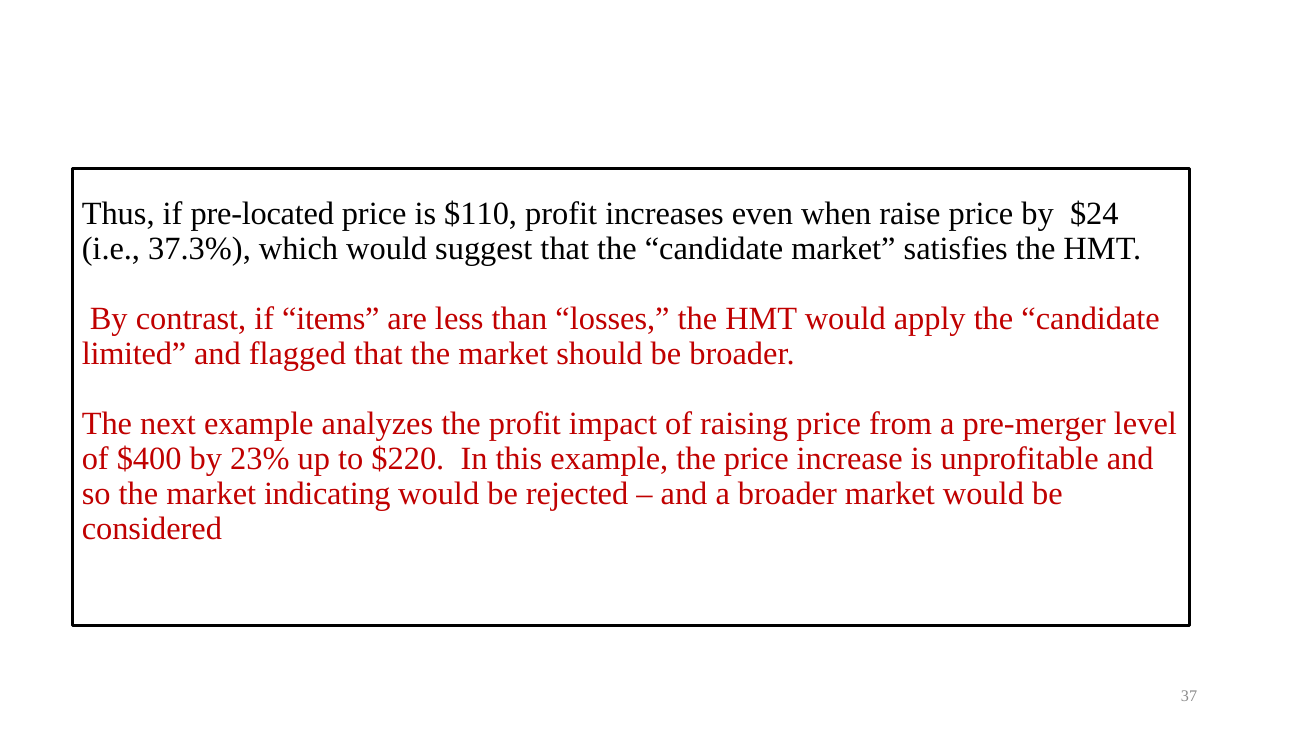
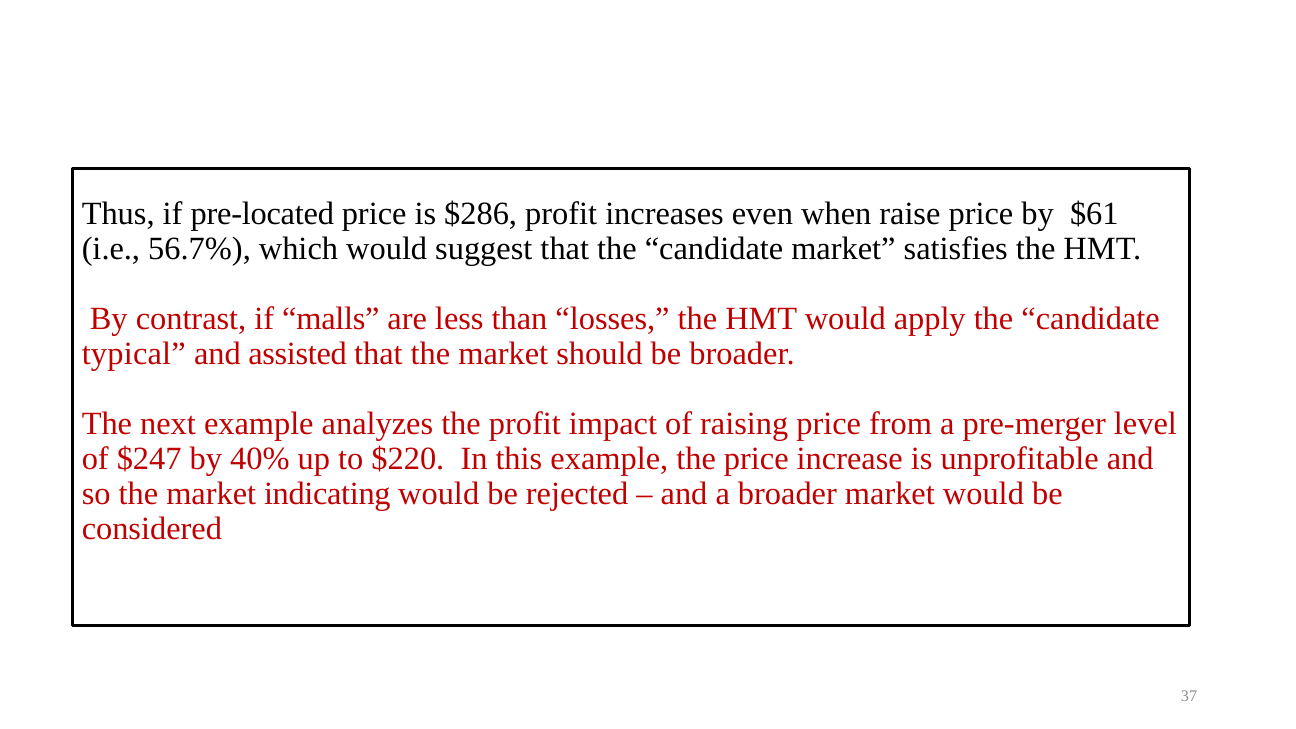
$110: $110 -> $286
$24: $24 -> $61
37.3%: 37.3% -> 56.7%
items: items -> malls
limited: limited -> typical
flagged: flagged -> assisted
$400: $400 -> $247
23%: 23% -> 40%
